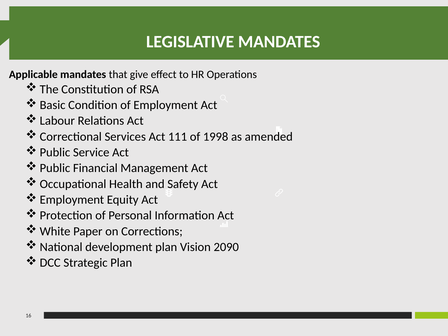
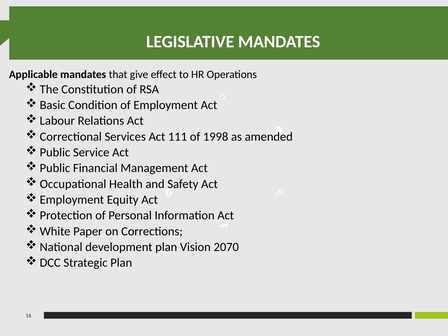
2090: 2090 -> 2070
